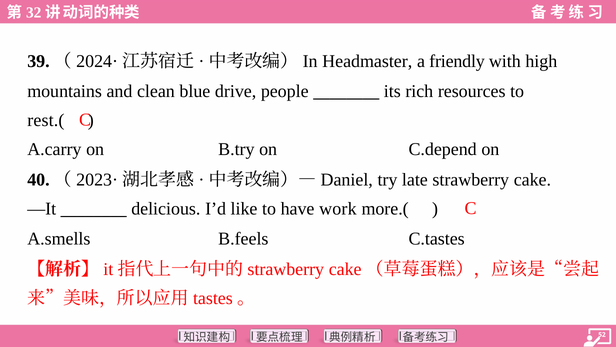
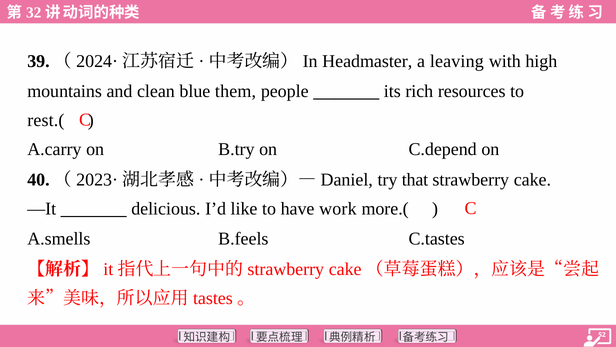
friendly: friendly -> leaving
drive: drive -> them
late: late -> that
